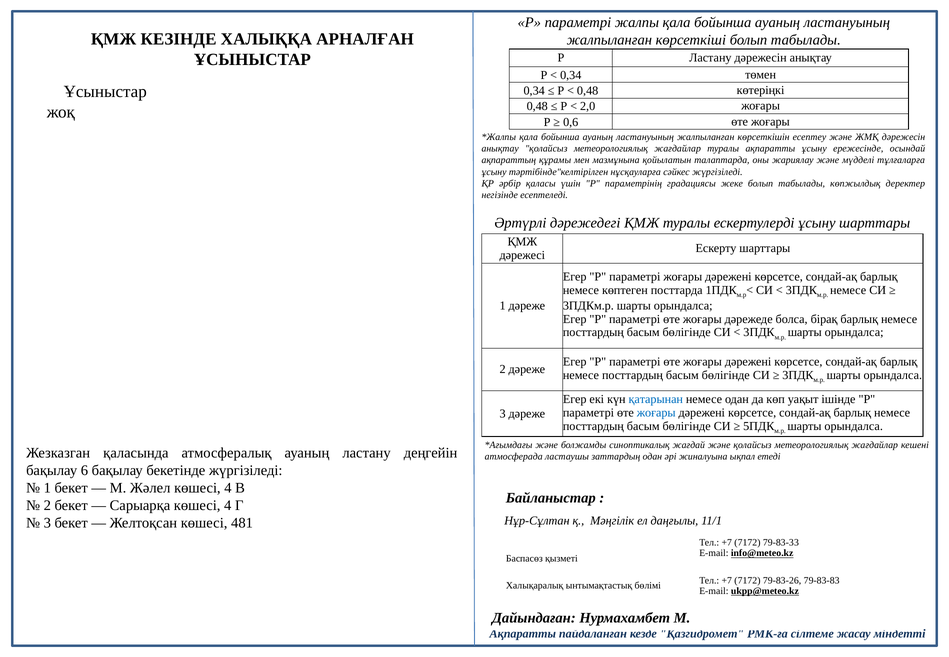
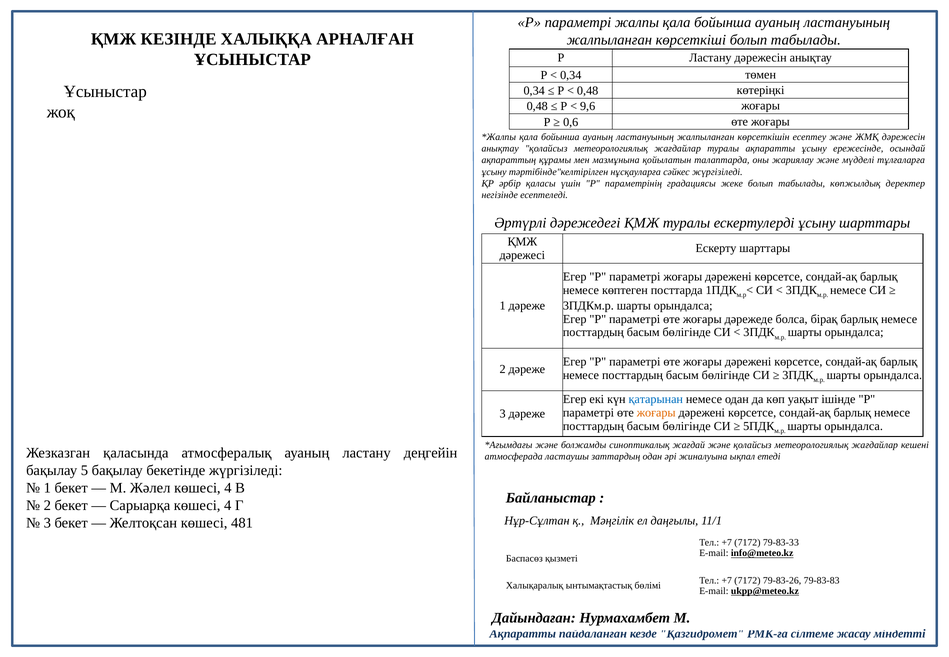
2,0: 2,0 -> 9,6
жоғары at (656, 413) colour: blue -> orange
6: 6 -> 5
